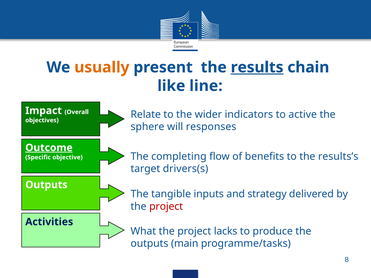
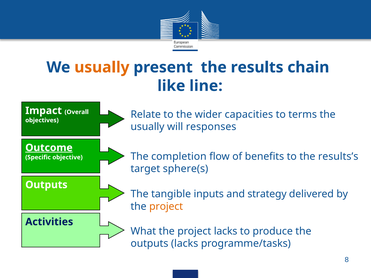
results underline: present -> none
indicators: indicators -> capacities
active: active -> terms
sphere at (147, 127): sphere -> usually
completing: completing -> completion
drivers(s: drivers(s -> sphere(s
project at (166, 207) colour: red -> orange
outputs main: main -> lacks
